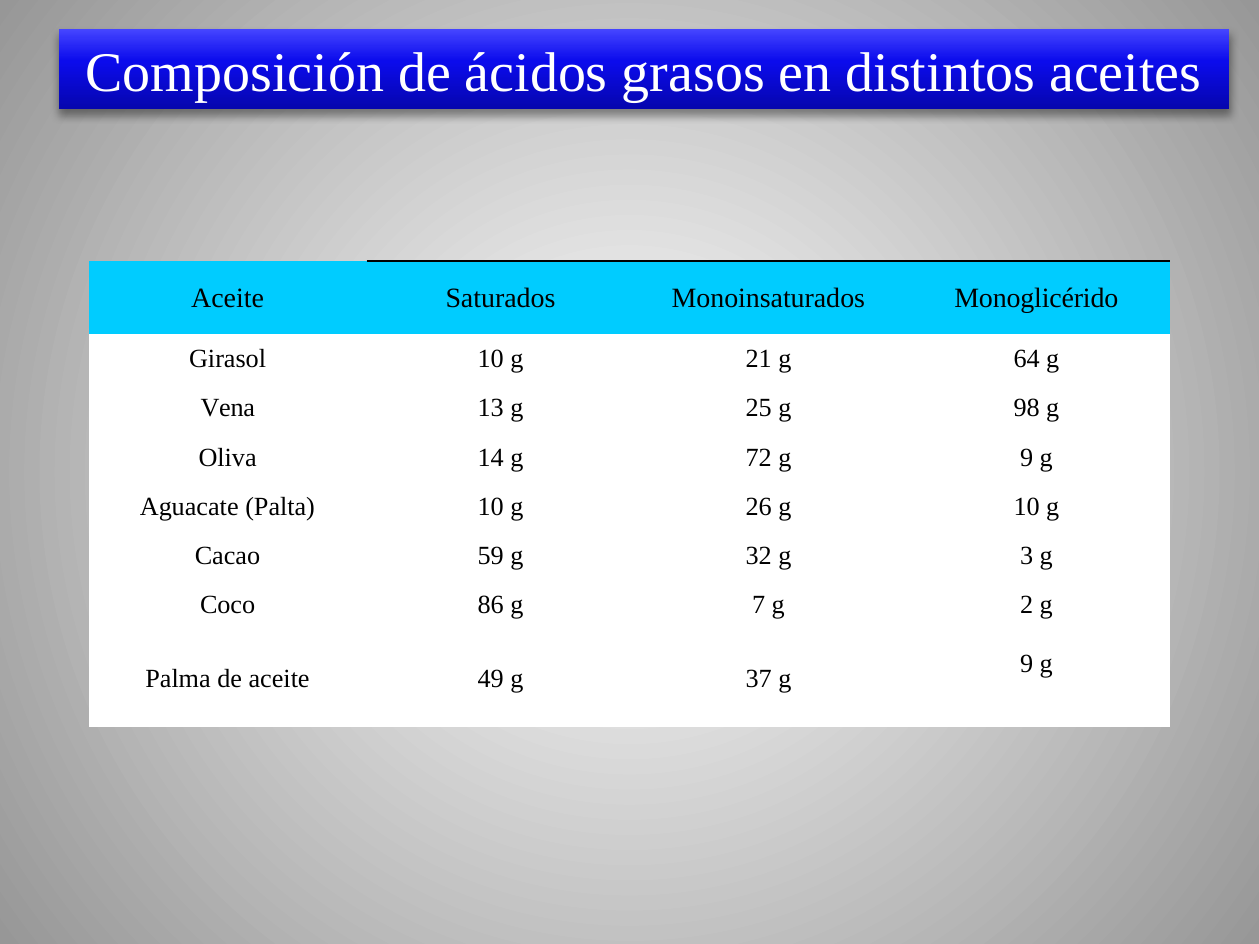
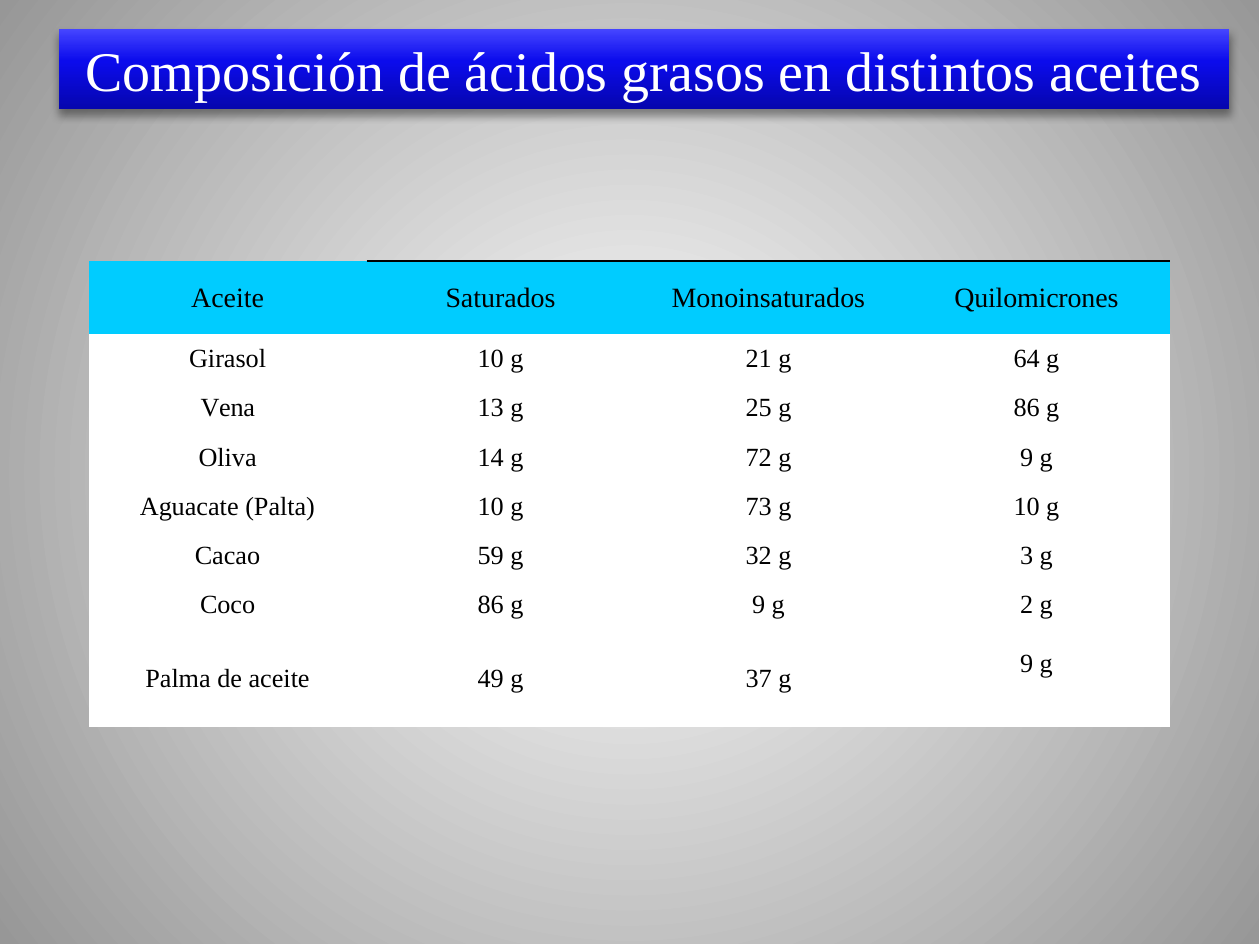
Monoglicérido: Monoglicérido -> Quilomicrones
g 98: 98 -> 86
26: 26 -> 73
86 g 7: 7 -> 9
